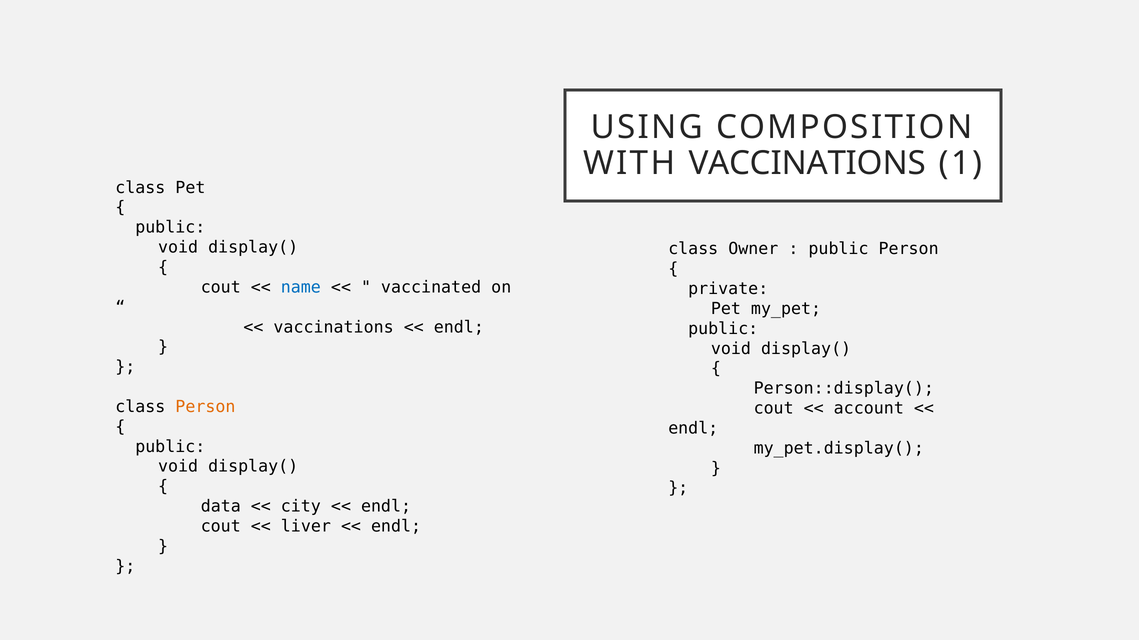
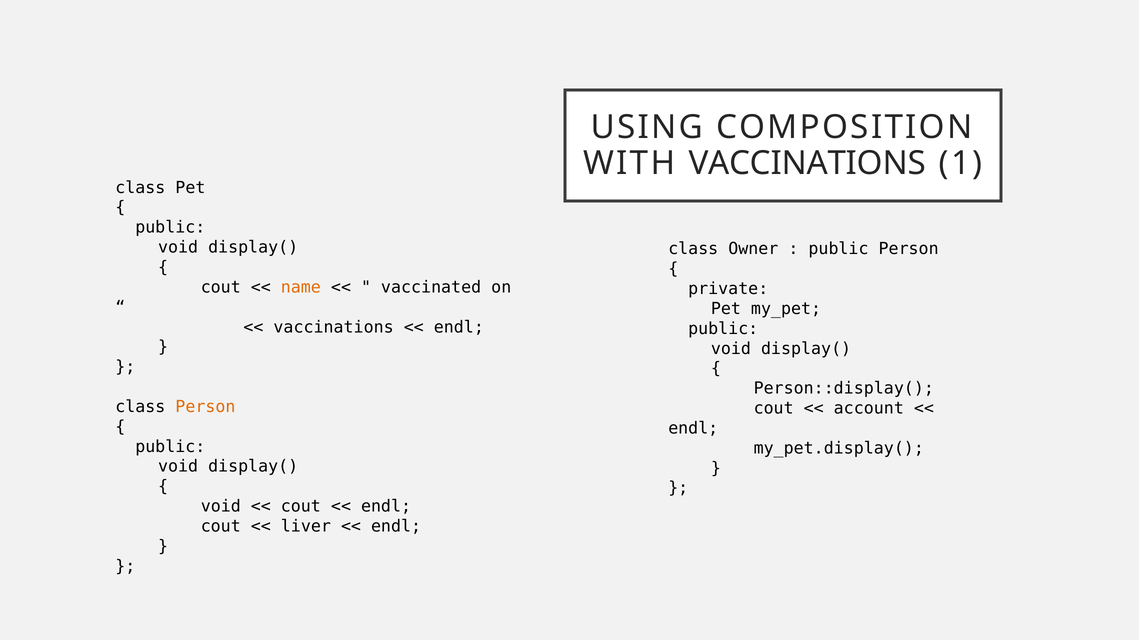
name colour: blue -> orange
data at (221, 507): data -> void
city at (301, 507): city -> cout
